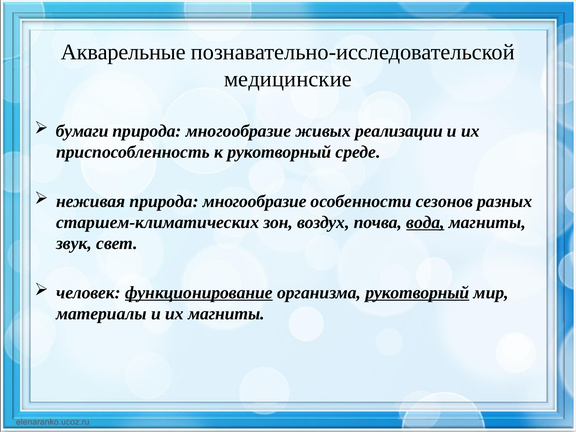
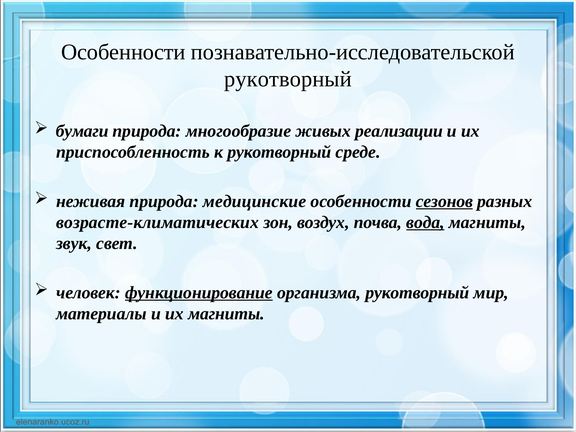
Акварельные at (123, 52): Акварельные -> Особенности
медицинские at (288, 79): медицинские -> рукотворный
неживая природа многообразие: многообразие -> медицинские
сезонов underline: none -> present
старшем-климатических: старшем-климатических -> возрасте-климатических
рукотворный at (417, 293) underline: present -> none
